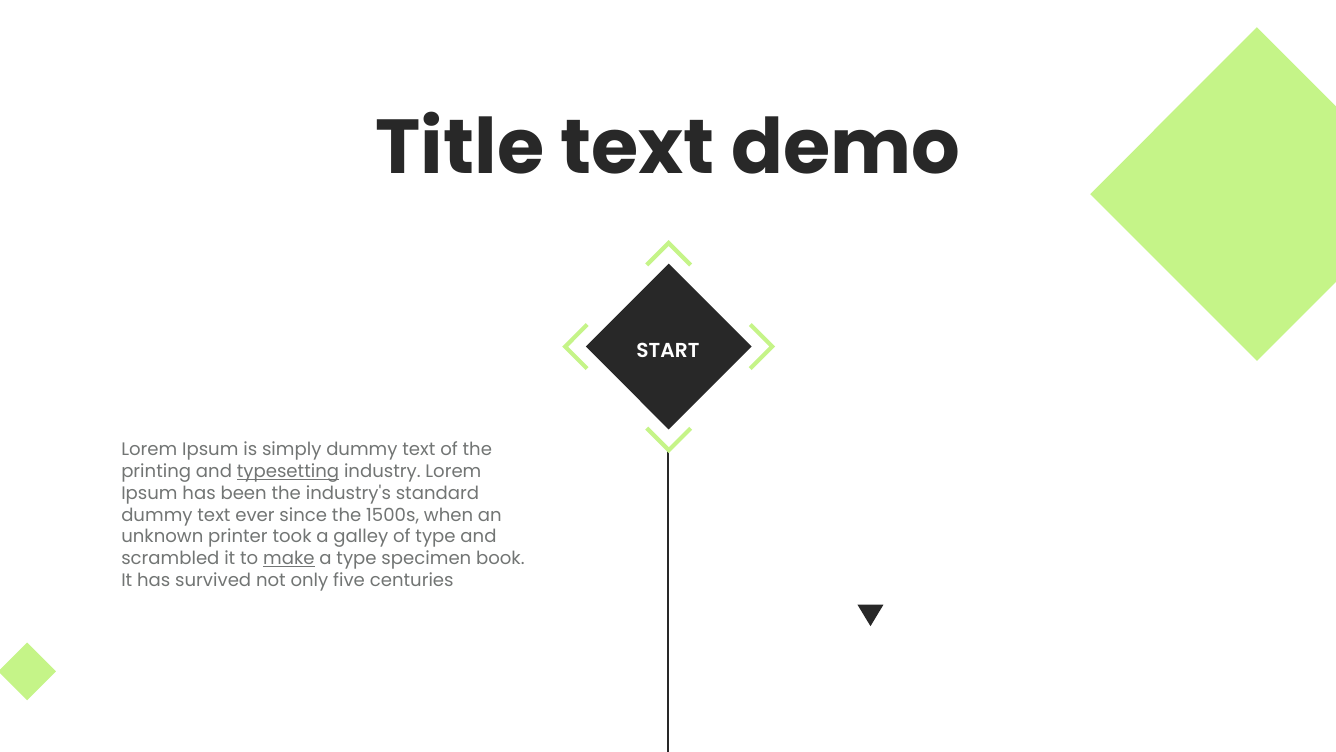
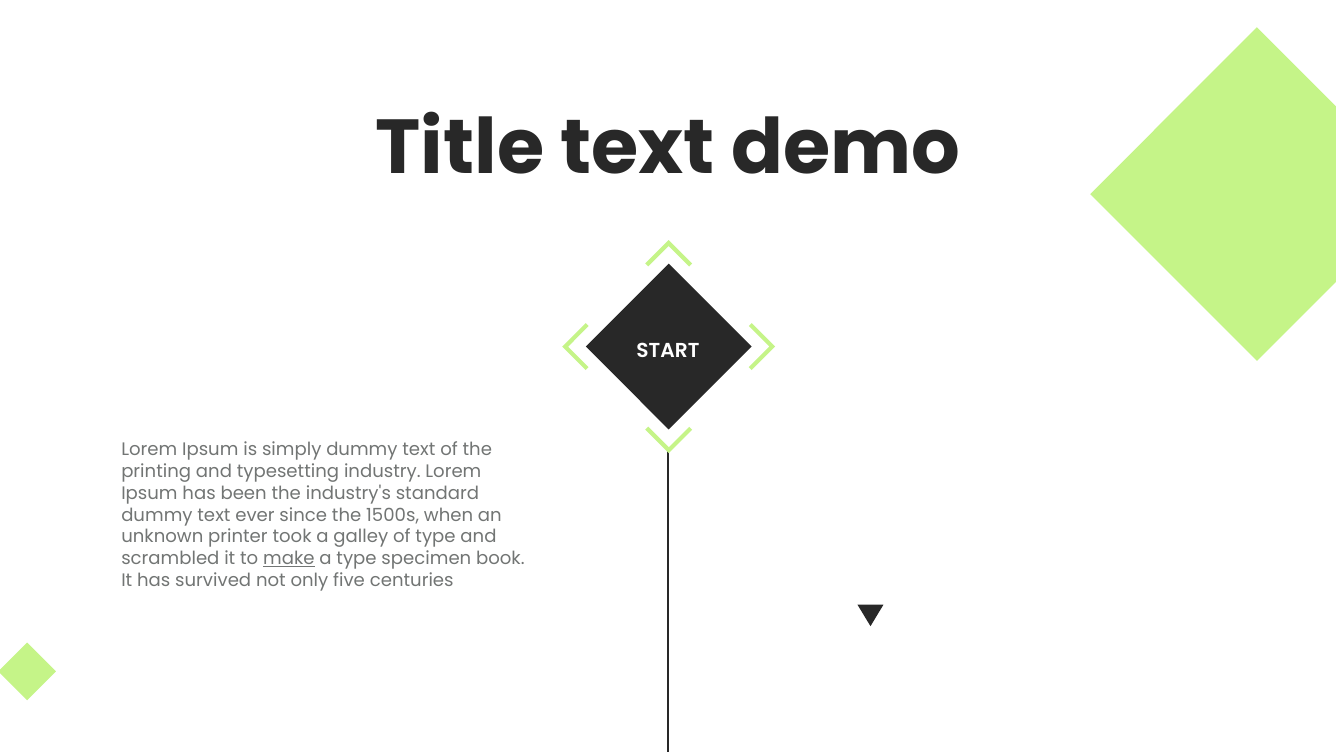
typesetting underline: present -> none
